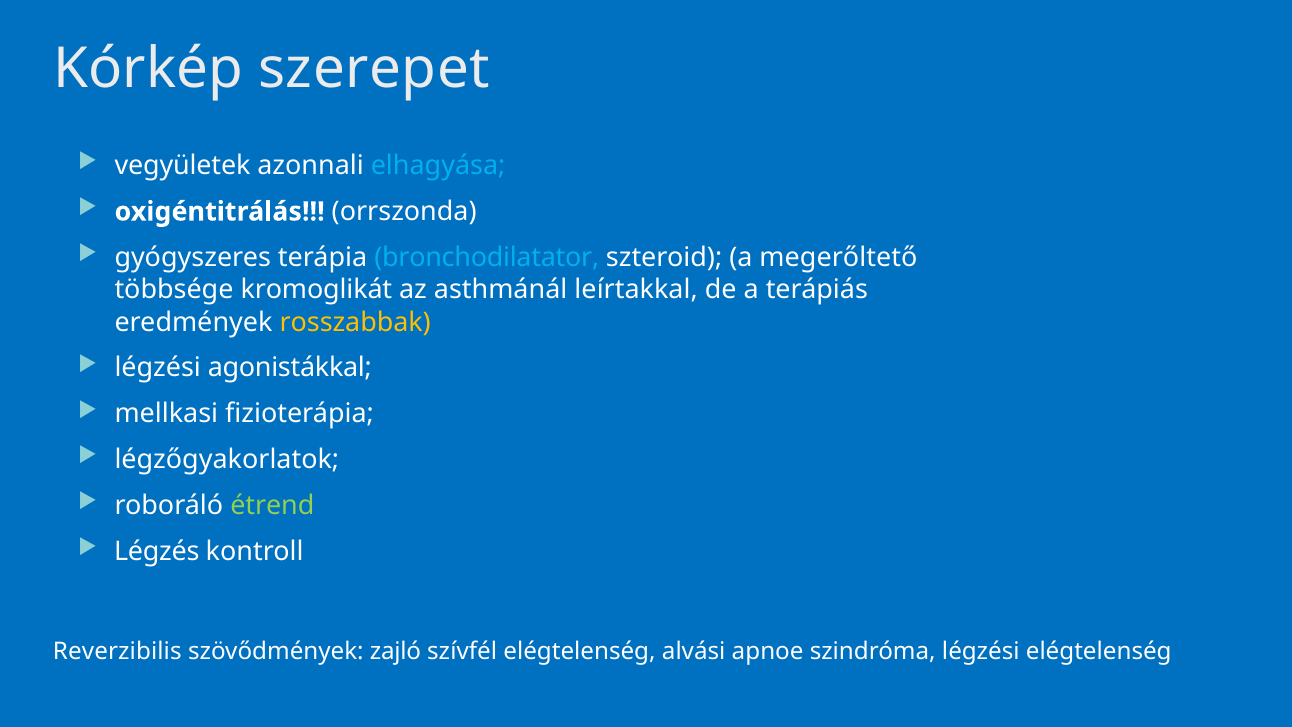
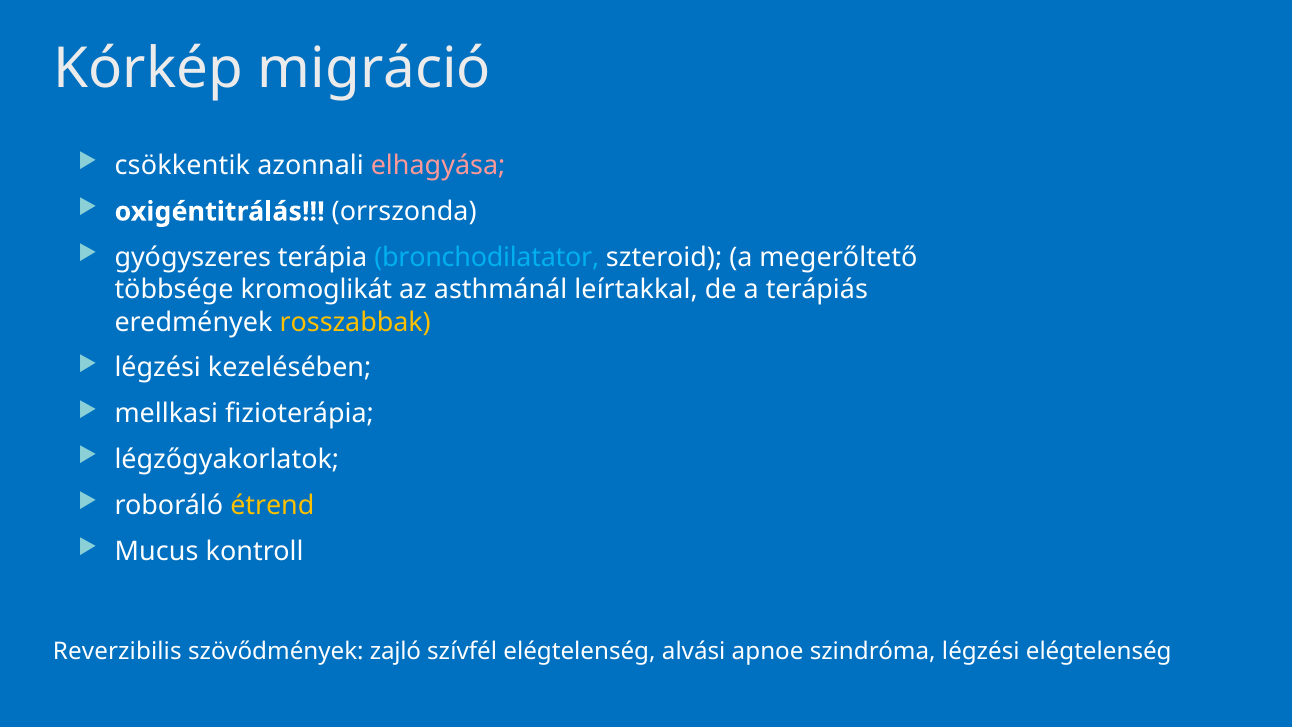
szerepet: szerepet -> migráció
vegyületek: vegyületek -> csökkentik
elhagyása colour: light blue -> pink
agonistákkal: agonistákkal -> kezelésében
étrend colour: light green -> yellow
Légzés: Légzés -> Mucus
